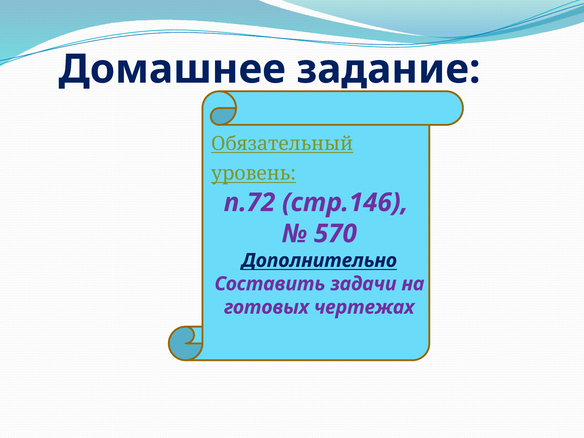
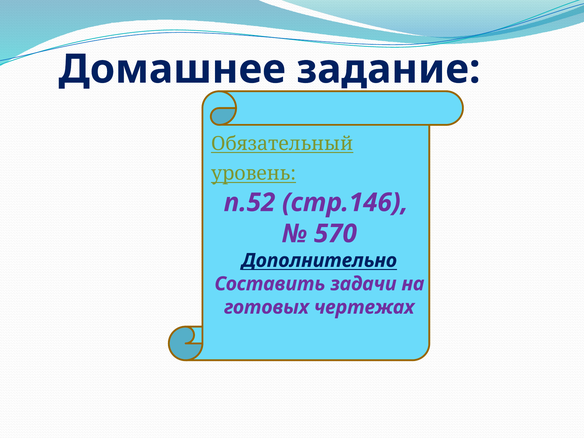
п.72: п.72 -> п.52
